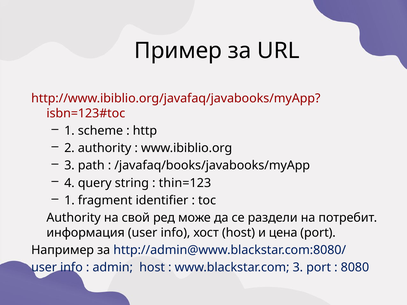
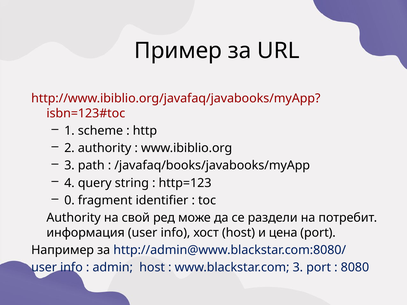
thin=123: thin=123 -> http=123
1 at (69, 200): 1 -> 0
